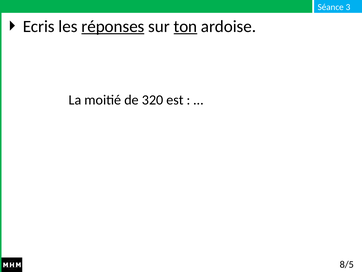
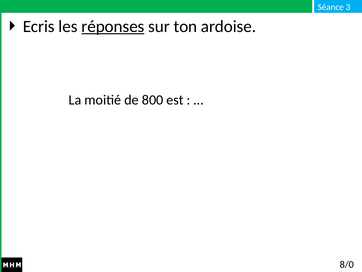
ton underline: present -> none
320: 320 -> 800
8/5: 8/5 -> 8/0
